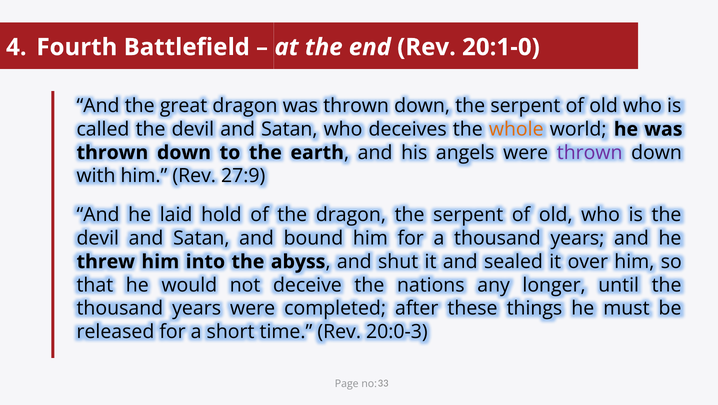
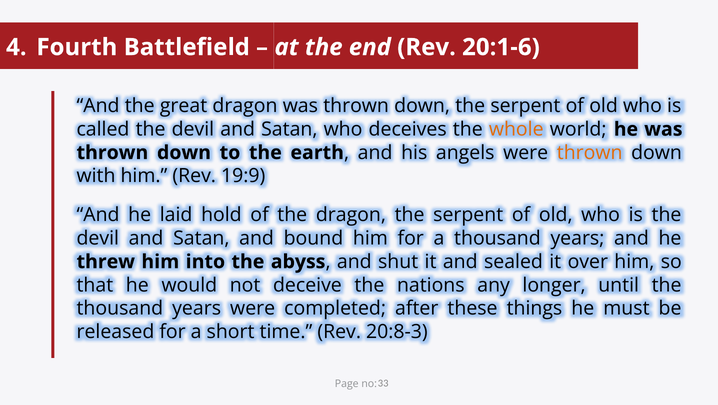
20:1-0: 20:1-0 -> 20:1-6
thrown at (590, 153) colour: purple -> orange
27:9: 27:9 -> 19:9
20:0-3: 20:0-3 -> 20:8-3
